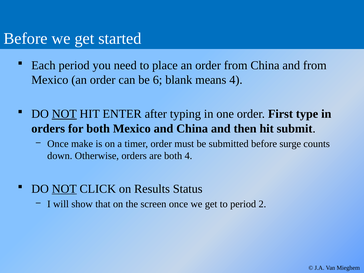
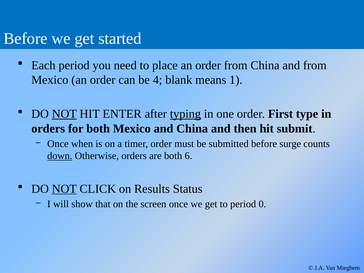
6: 6 -> 4
means 4: 4 -> 1
typing underline: none -> present
make: make -> when
down underline: none -> present
both 4: 4 -> 6
2: 2 -> 0
